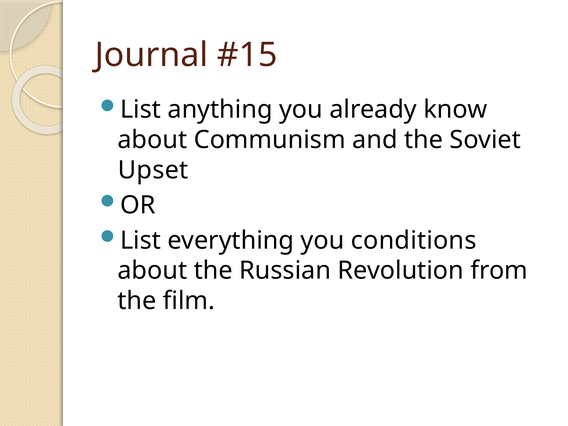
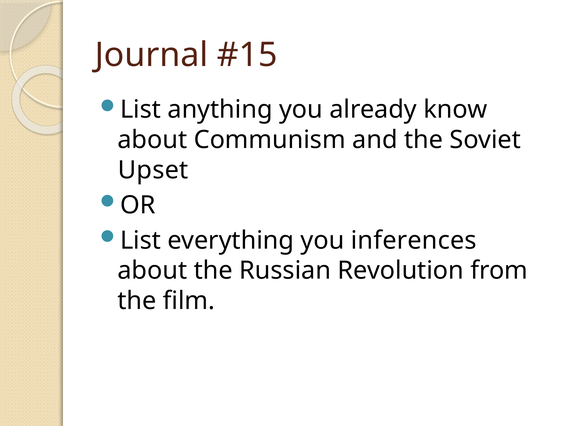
conditions: conditions -> inferences
